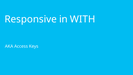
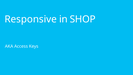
WITH: WITH -> SHOP
